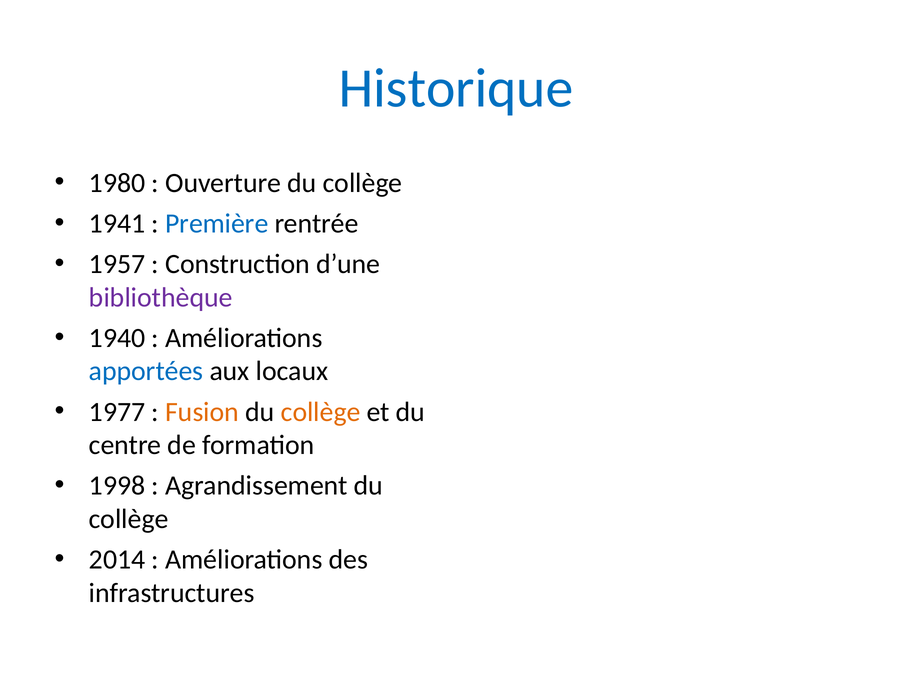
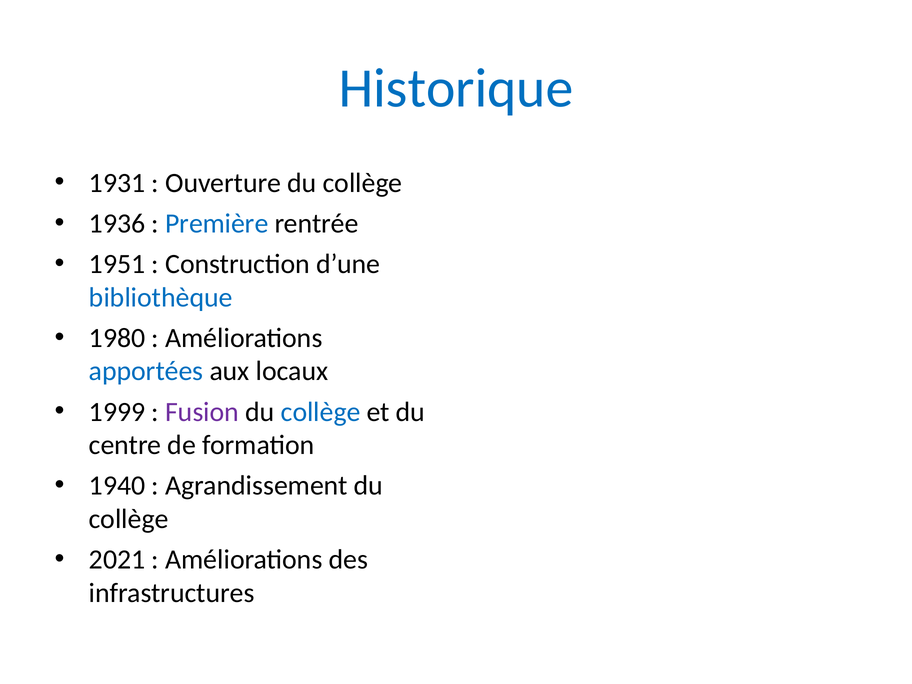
1980: 1980 -> 1931
1941: 1941 -> 1936
1957: 1957 -> 1951
bibliothèque colour: purple -> blue
1940: 1940 -> 1980
1977: 1977 -> 1999
Fusion colour: orange -> purple
collège at (321, 412) colour: orange -> blue
1998: 1998 -> 1940
2014: 2014 -> 2021
